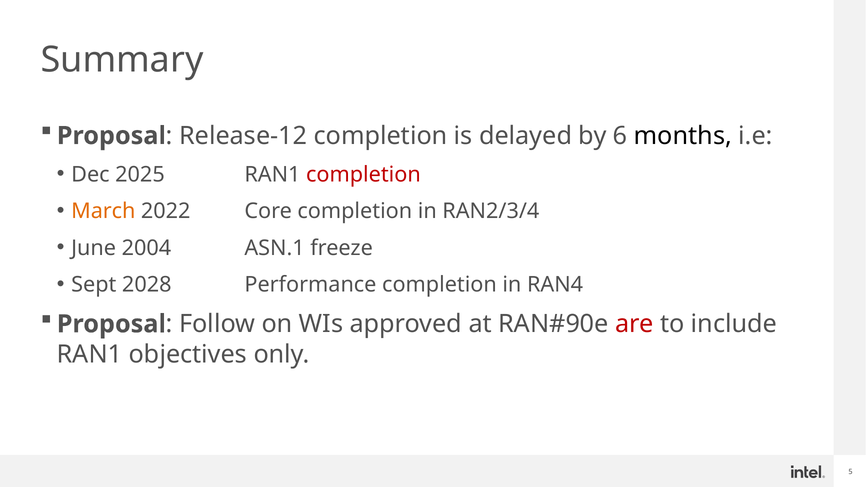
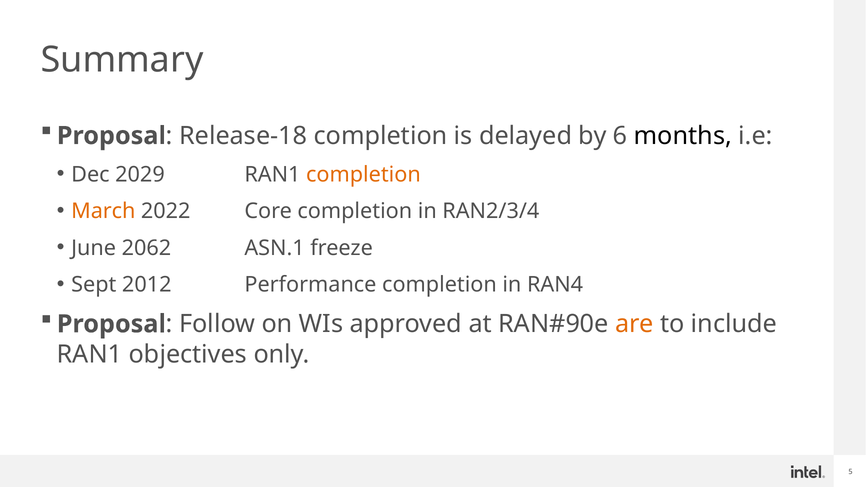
Release-12: Release-12 -> Release-18
2025: 2025 -> 2029
completion at (363, 175) colour: red -> orange
2004: 2004 -> 2062
2028: 2028 -> 2012
are colour: red -> orange
